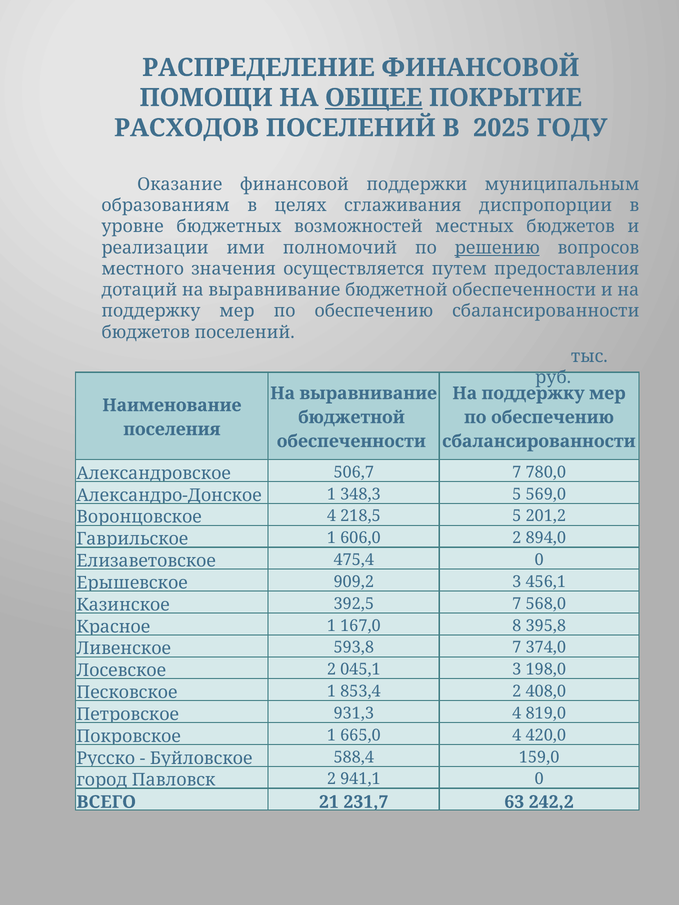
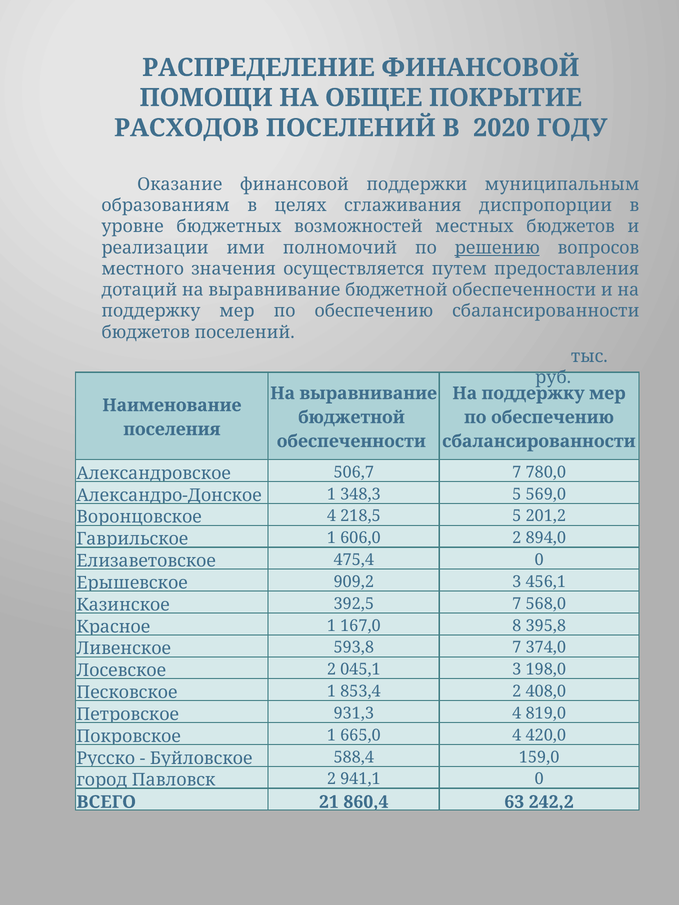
ОБЩЕЕ underline: present -> none
2025: 2025 -> 2020
231,7: 231,7 -> 860,4
